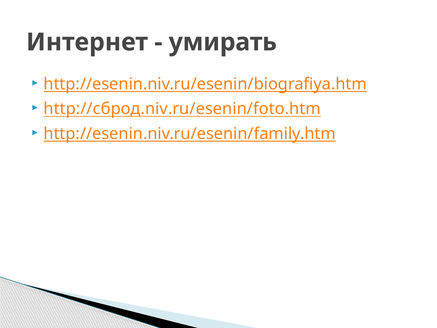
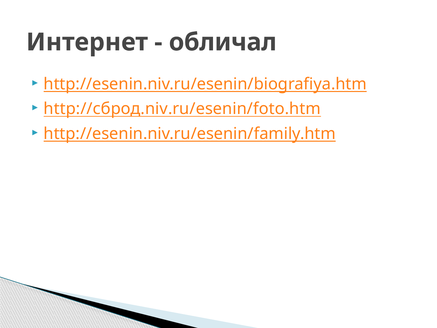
умирать: умирать -> обличал
